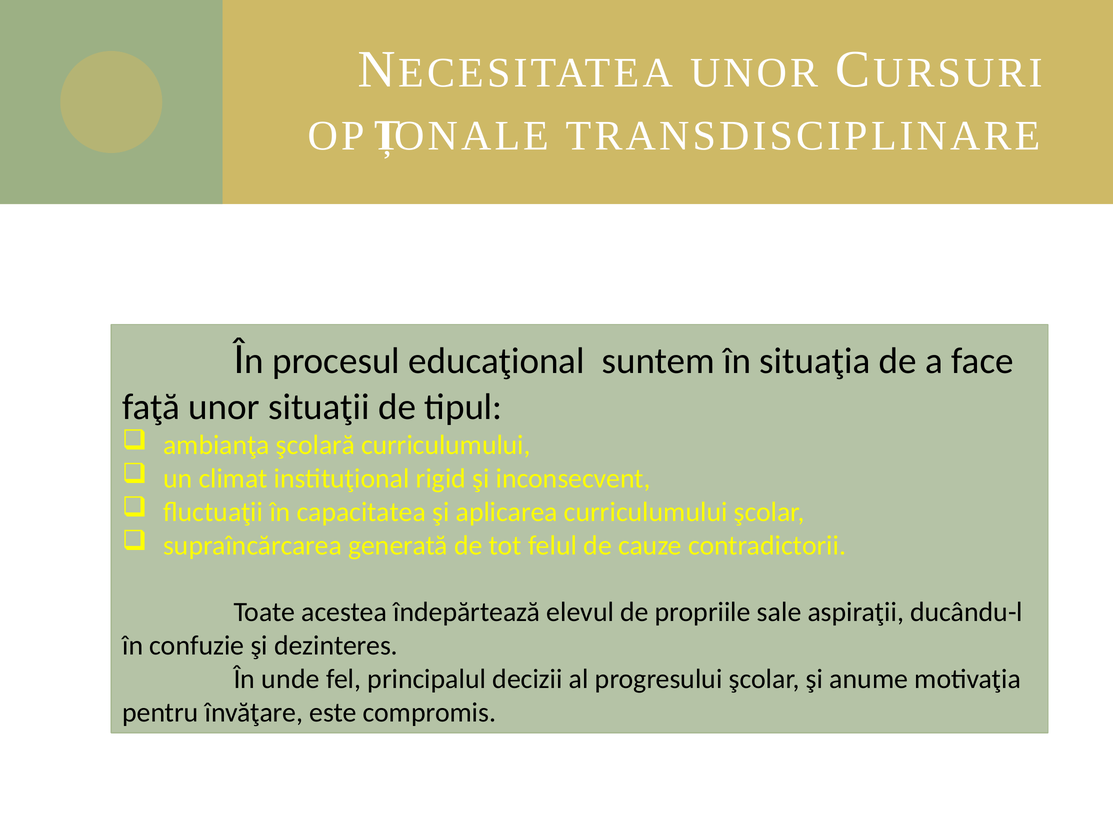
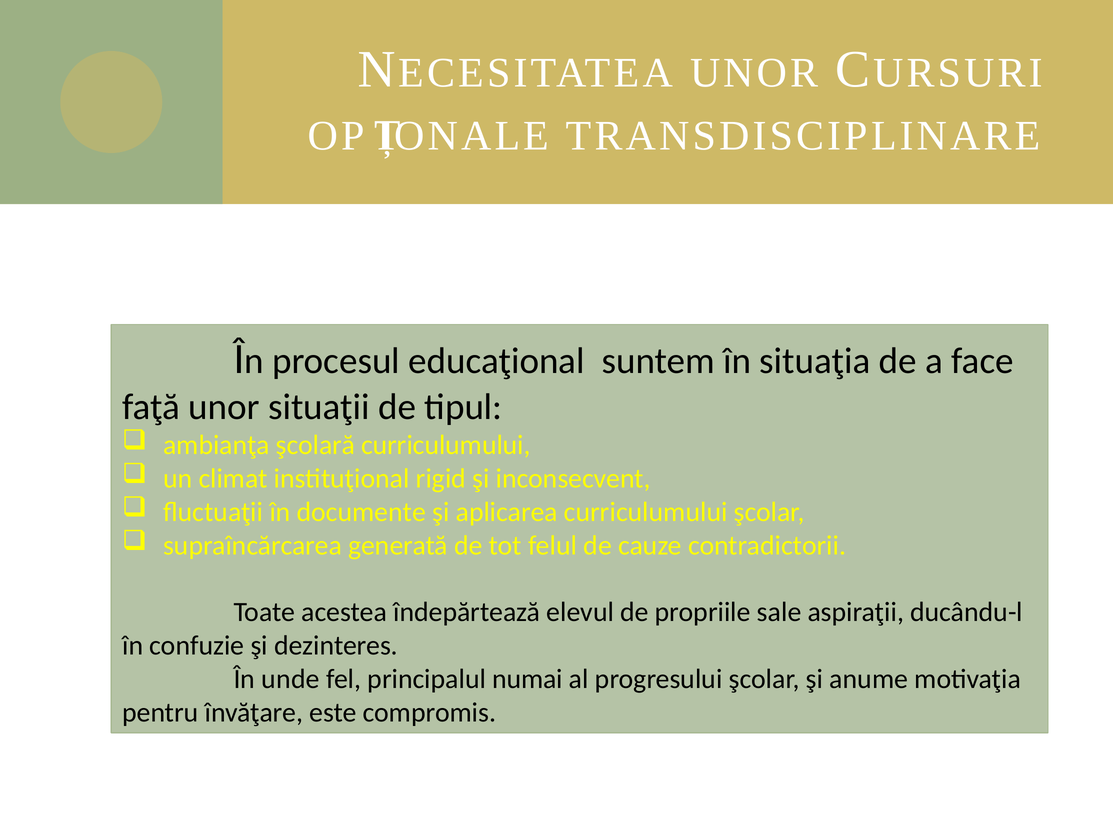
capacitatea: capacitatea -> documente
decizii: decizii -> numai
